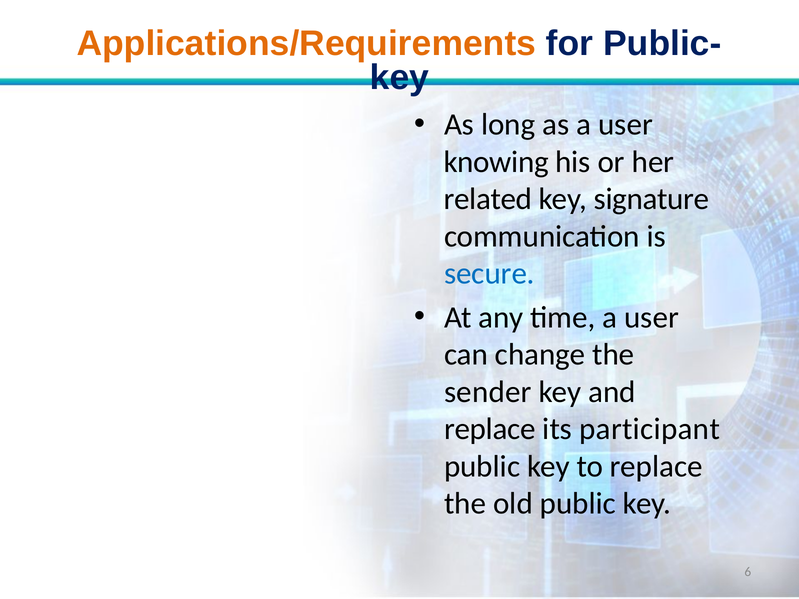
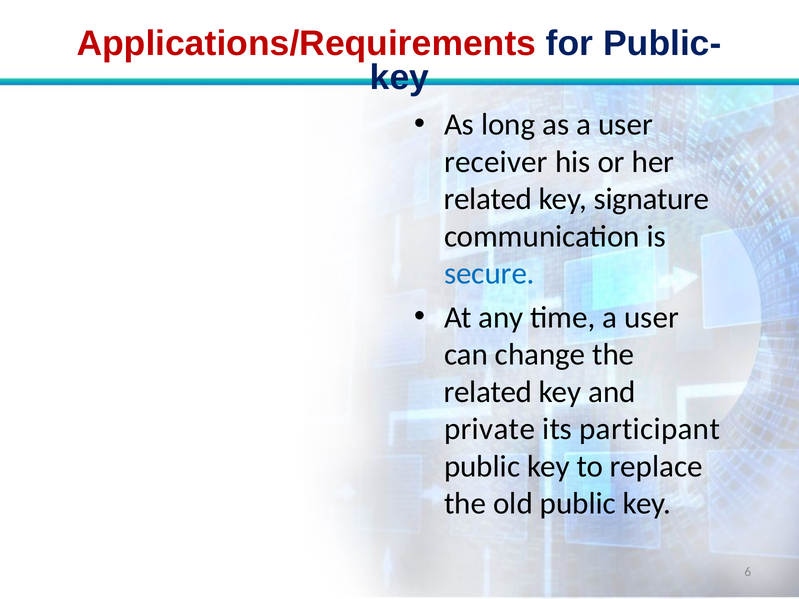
Applications/Requirements colour: orange -> red
knowing: knowing -> receiver
sender at (488, 392): sender -> related
replace at (490, 429): replace -> private
